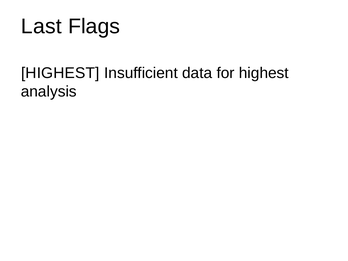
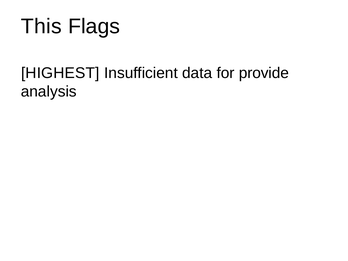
Last: Last -> This
for highest: highest -> provide
